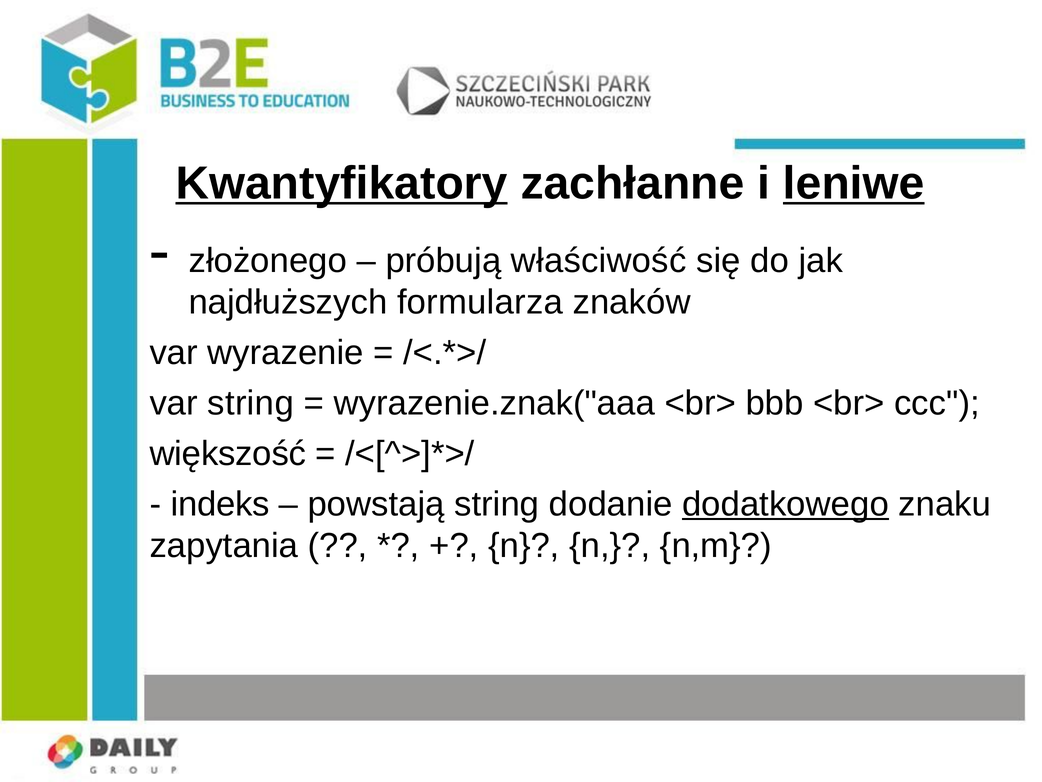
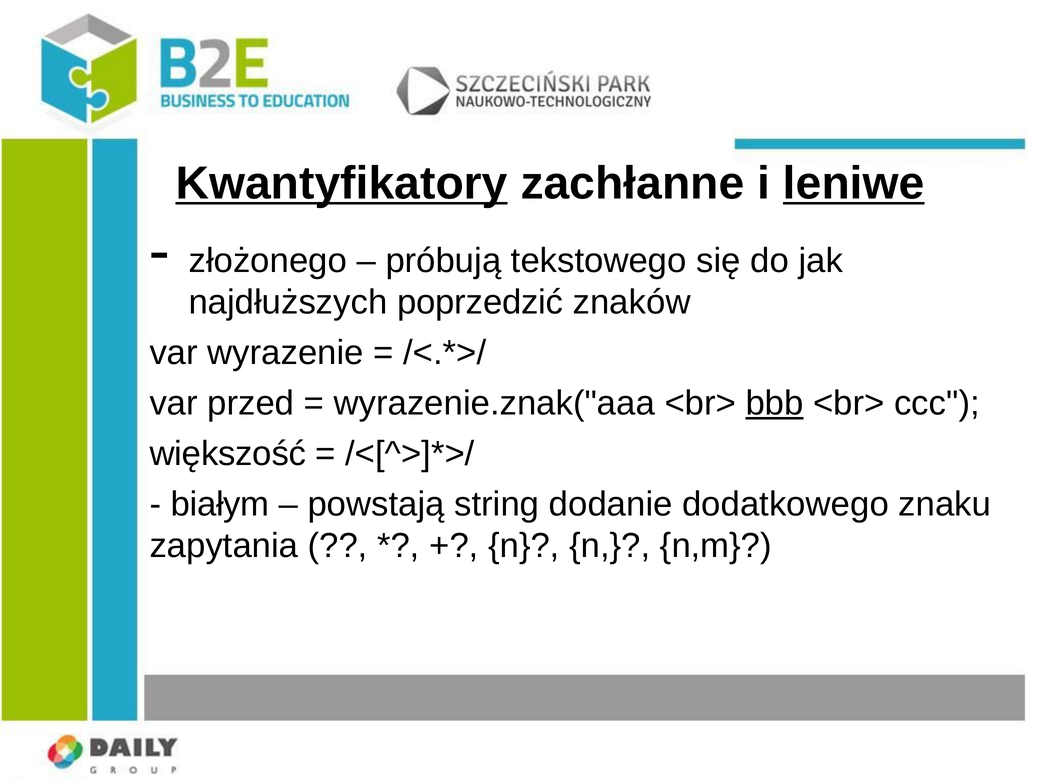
właściwość: właściwość -> tekstowego
formularza: formularza -> poprzedzić
var string: string -> przed
bbb underline: none -> present
indeks: indeks -> białym
dodatkowego underline: present -> none
